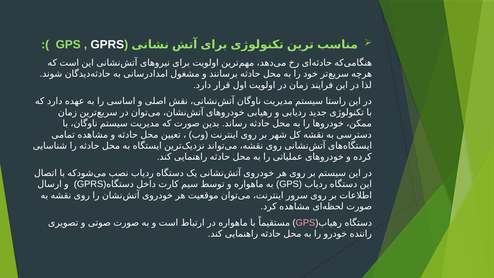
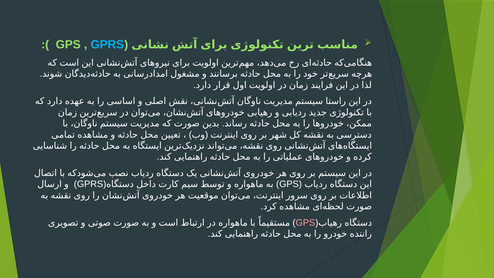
GPRS at (107, 44) colour: white -> light blue
